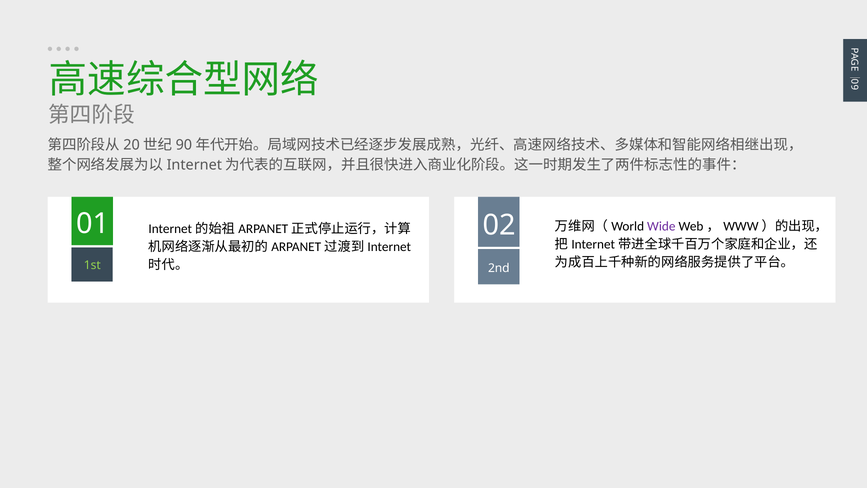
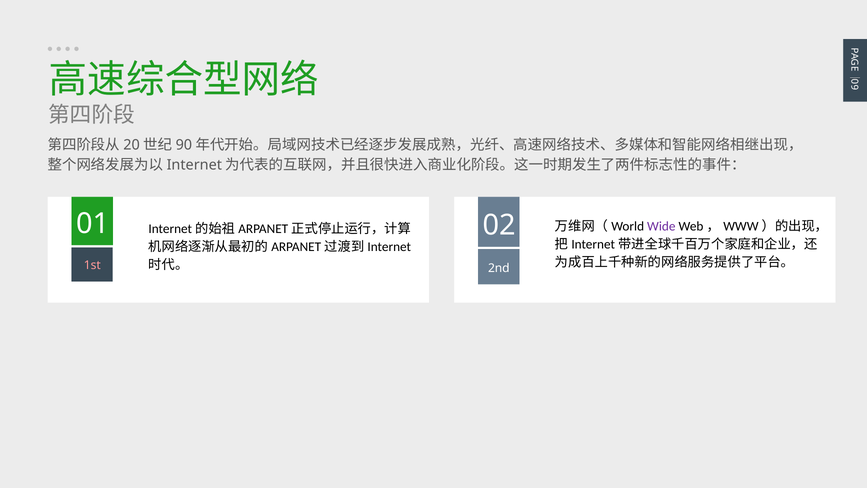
1st colour: light green -> pink
